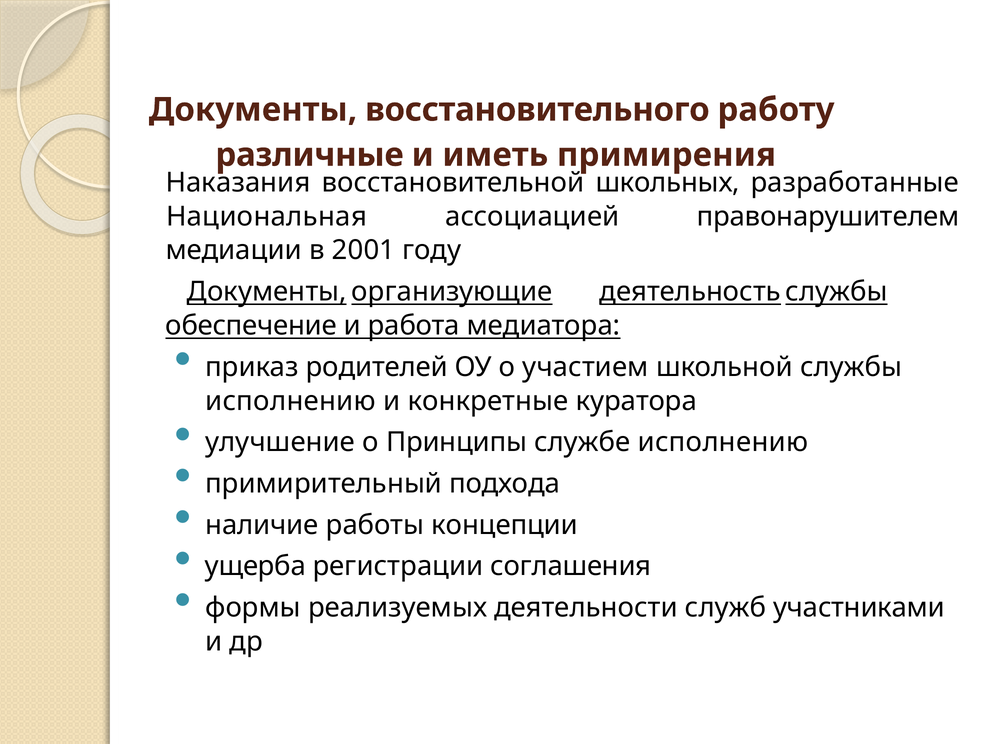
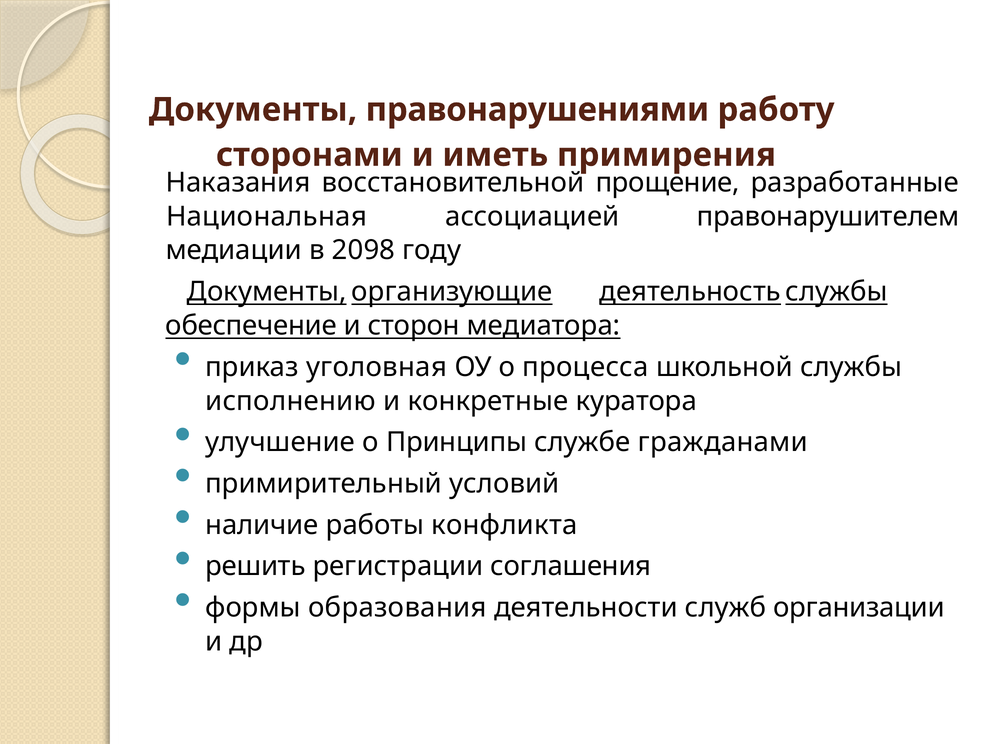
восстановительного: восстановительного -> правонарушениями
различные: различные -> сторонами
школьных: школьных -> прощение
2001: 2001 -> 2098
работа: работа -> сторон
родителей: родителей -> уголовная
участием: участием -> процесса
службе исполнению: исполнению -> гражданами
подхода: подхода -> условий
концепции: концепции -> конфликта
ущерба: ущерба -> решить
реализуемых: реализуемых -> образования
участниками: участниками -> организации
